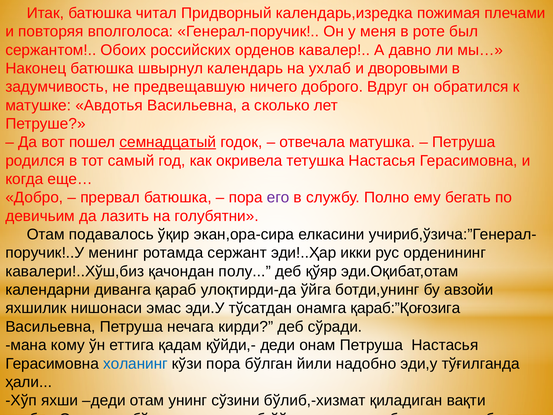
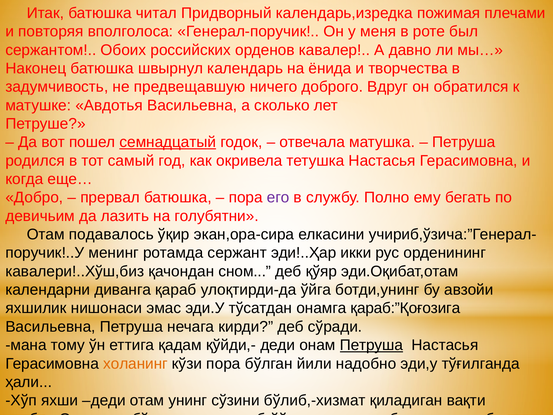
ухлаб: ухлаб -> ёнида
дворовыми: дворовыми -> творчества
полу: полу -> сном
кому: кому -> тому
Петруша at (371, 345) underline: none -> present
холанинг colour: blue -> orange
